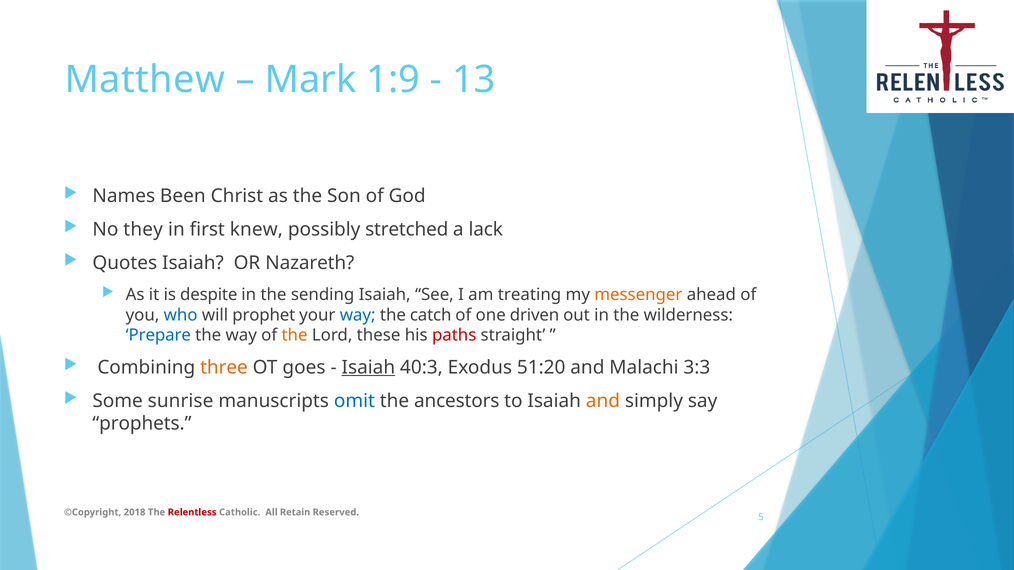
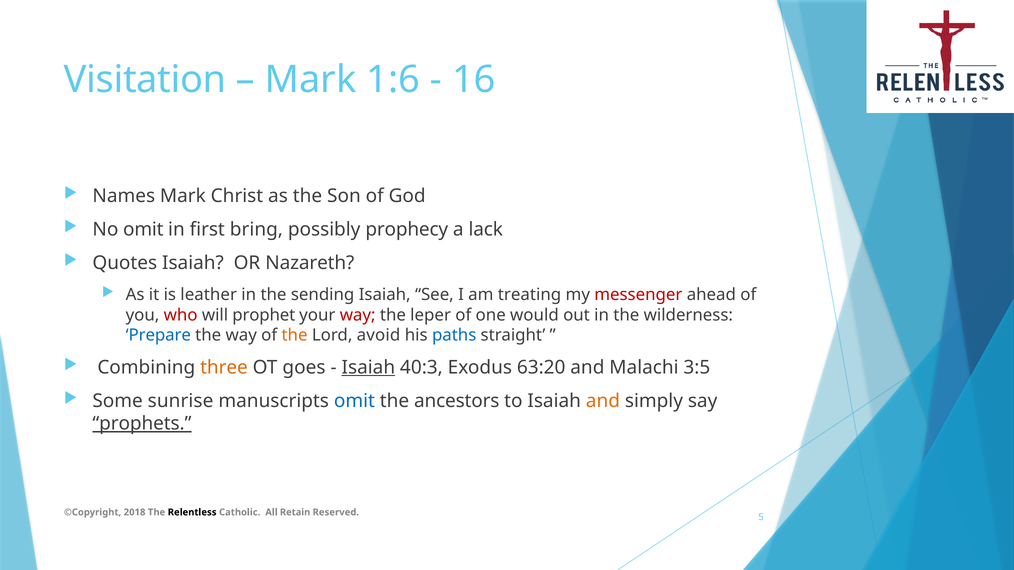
Matthew: Matthew -> Visitation
1:9: 1:9 -> 1:6
13: 13 -> 16
Names Been: Been -> Mark
No they: they -> omit
knew: knew -> bring
stretched: stretched -> prophecy
despite: despite -> leather
messenger colour: orange -> red
who colour: blue -> red
way at (358, 315) colour: blue -> red
catch: catch -> leper
driven: driven -> would
these: these -> avoid
paths colour: red -> blue
51:20: 51:20 -> 63:20
3:3: 3:3 -> 3:5
prophets underline: none -> present
Relentless colour: red -> black
